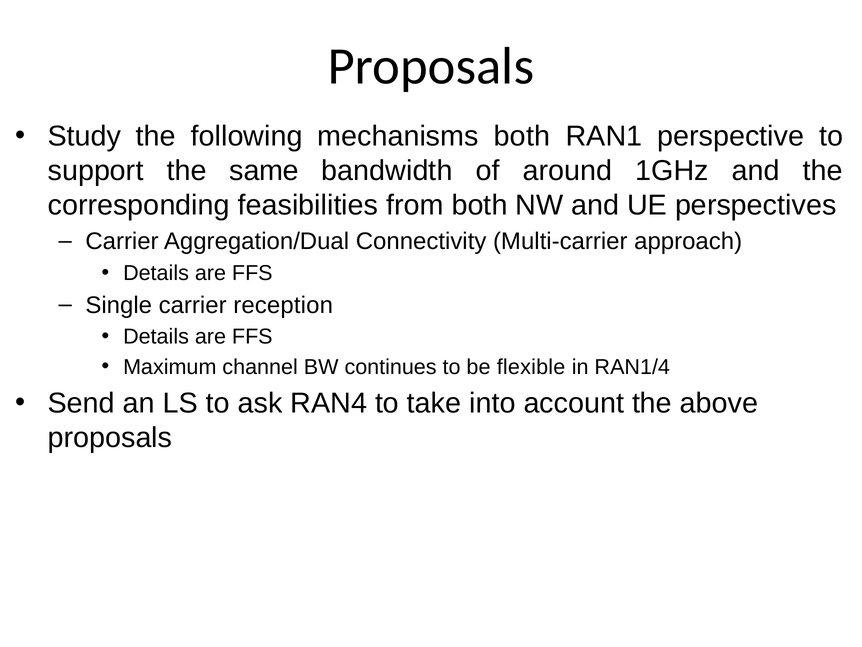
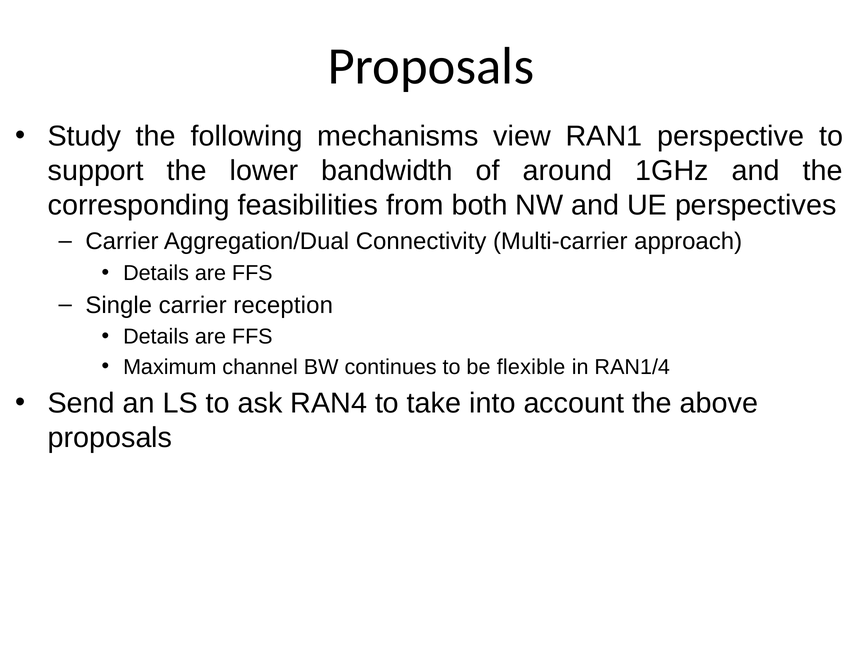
mechanisms both: both -> view
same: same -> lower
